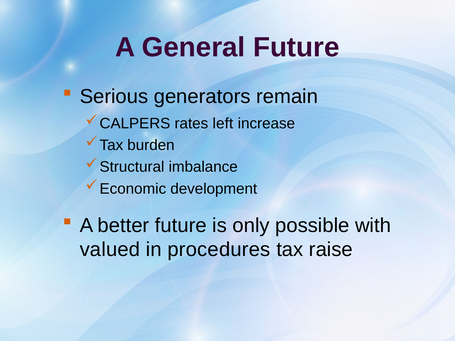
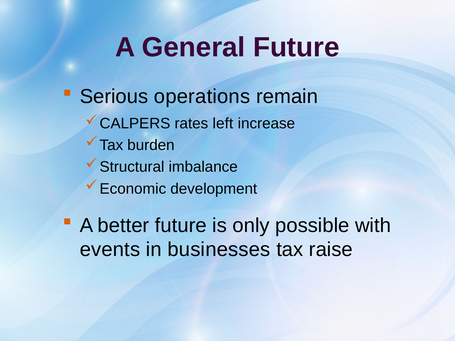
generators: generators -> operations
valued: valued -> events
procedures: procedures -> businesses
